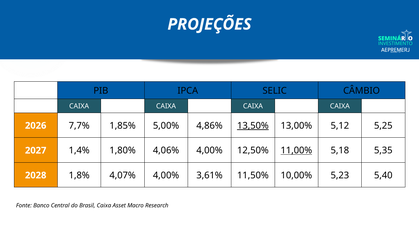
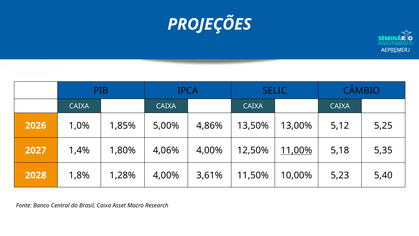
7,7%: 7,7% -> 1,0%
13,50% underline: present -> none
4,07%: 4,07% -> 1,28%
